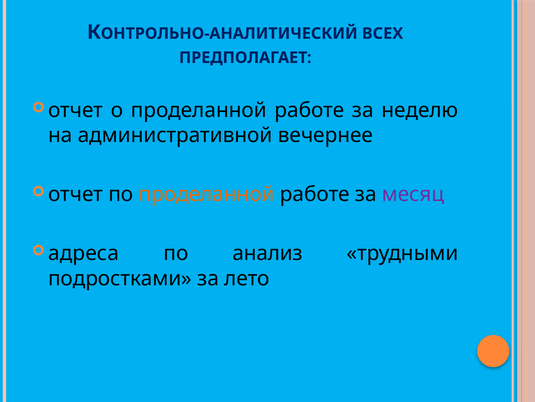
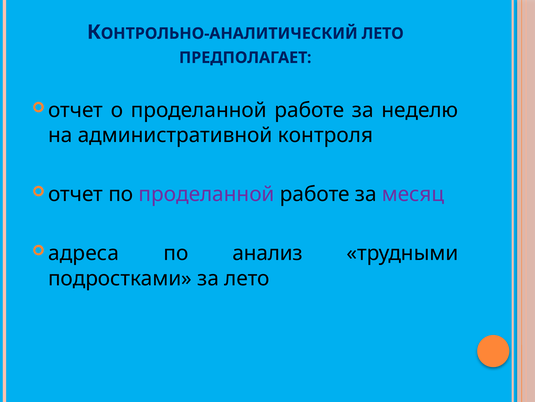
ВСЕХ at (382, 33): ВСЕХ -> ЛЕТО
вечернее: вечернее -> контроля
проделанной at (207, 194) colour: orange -> purple
